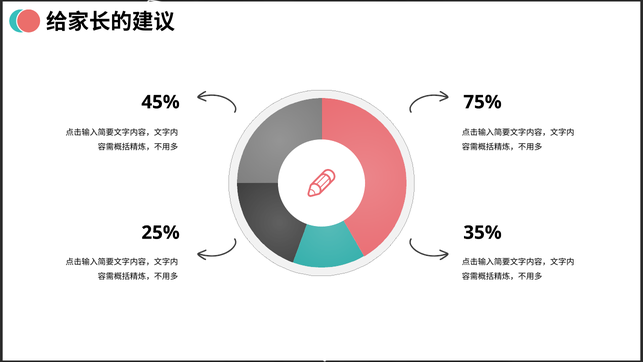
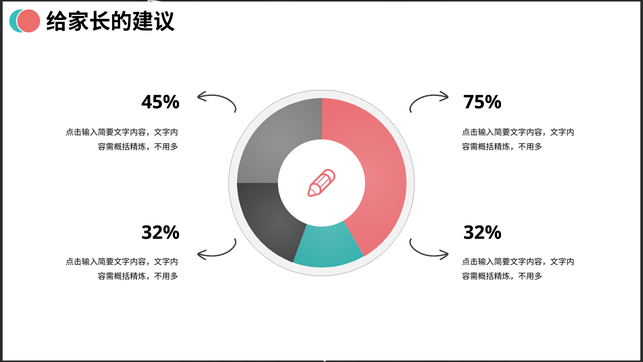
25% at (161, 232): 25% -> 32%
35% at (483, 232): 35% -> 32%
